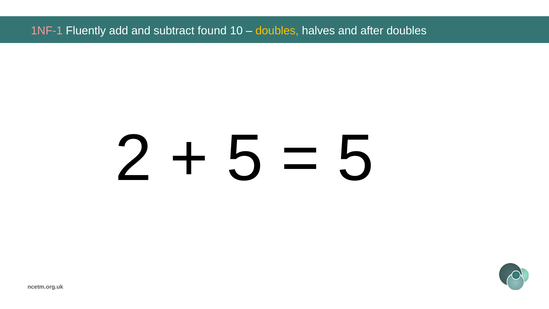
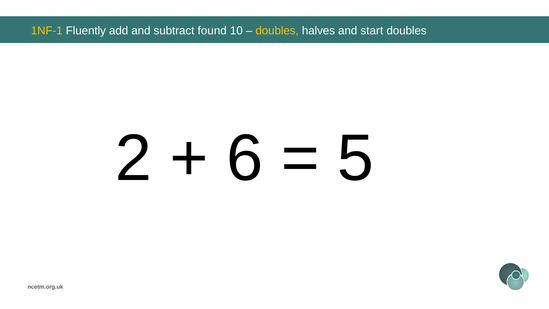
1NF-1 colour: pink -> yellow
after: after -> start
5 at (245, 158): 5 -> 6
